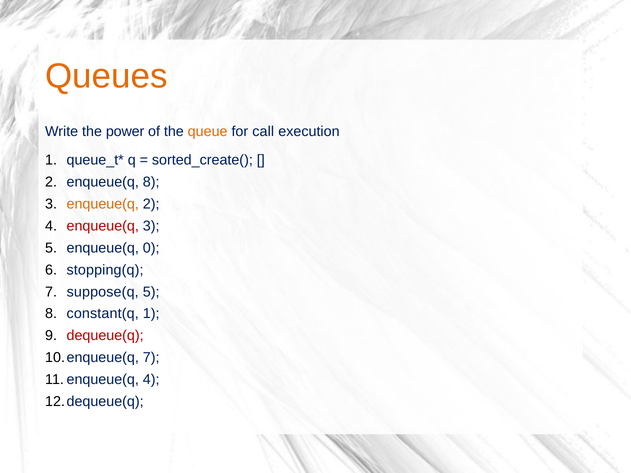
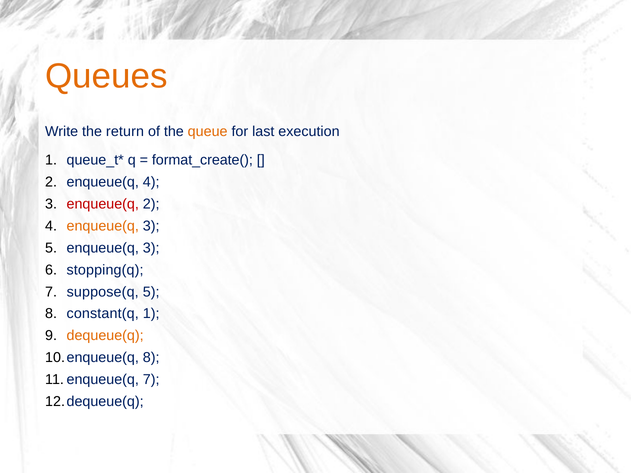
power: power -> return
call: call -> last
sorted_create(: sorted_create( -> format_create(
enqueue(q 8: 8 -> 4
enqueue(q at (103, 204) colour: orange -> red
enqueue(q at (103, 226) colour: red -> orange
5 enqueue(q 0: 0 -> 3
dequeue(q colour: red -> orange
7 at (151, 358): 7 -> 8
4 at (151, 380): 4 -> 7
